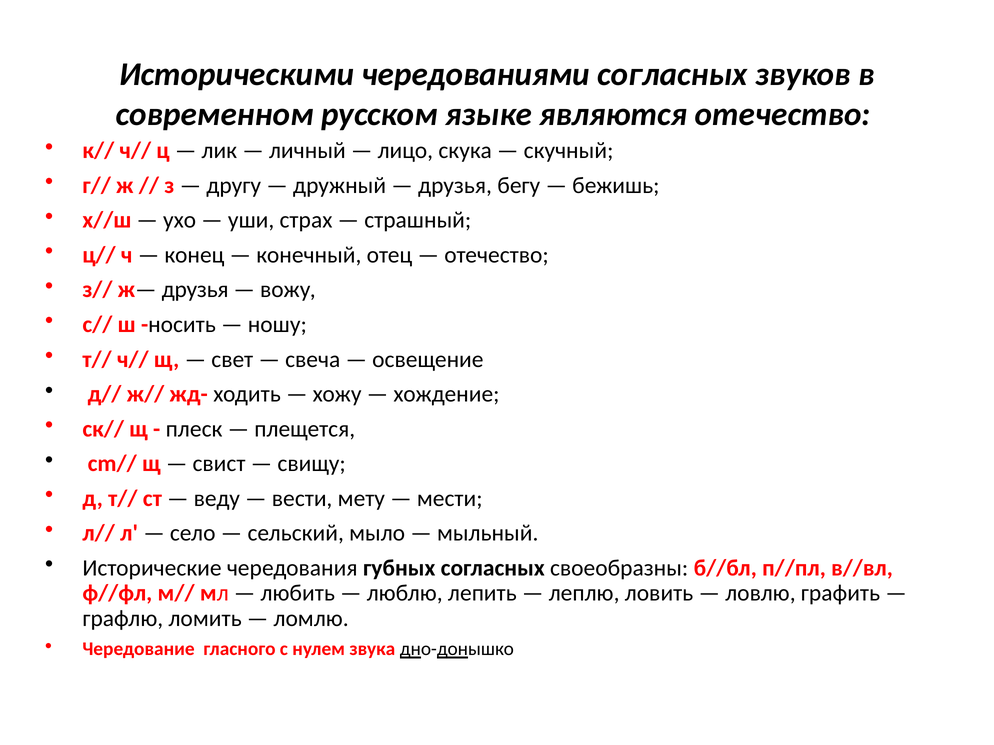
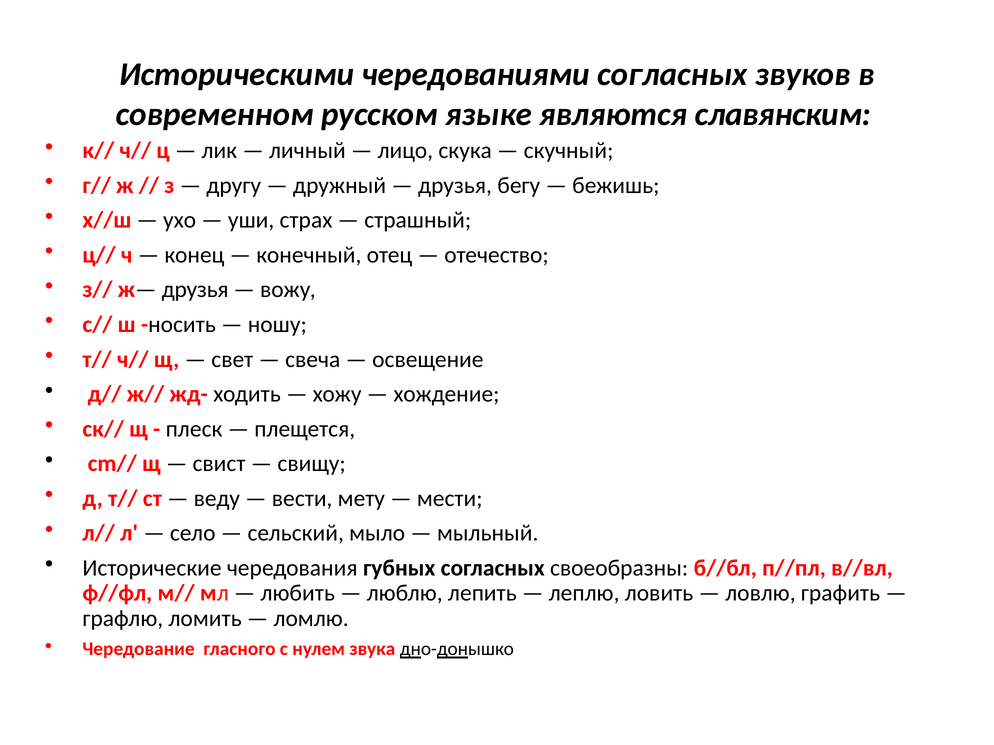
являются отечество: отечество -> славянским
